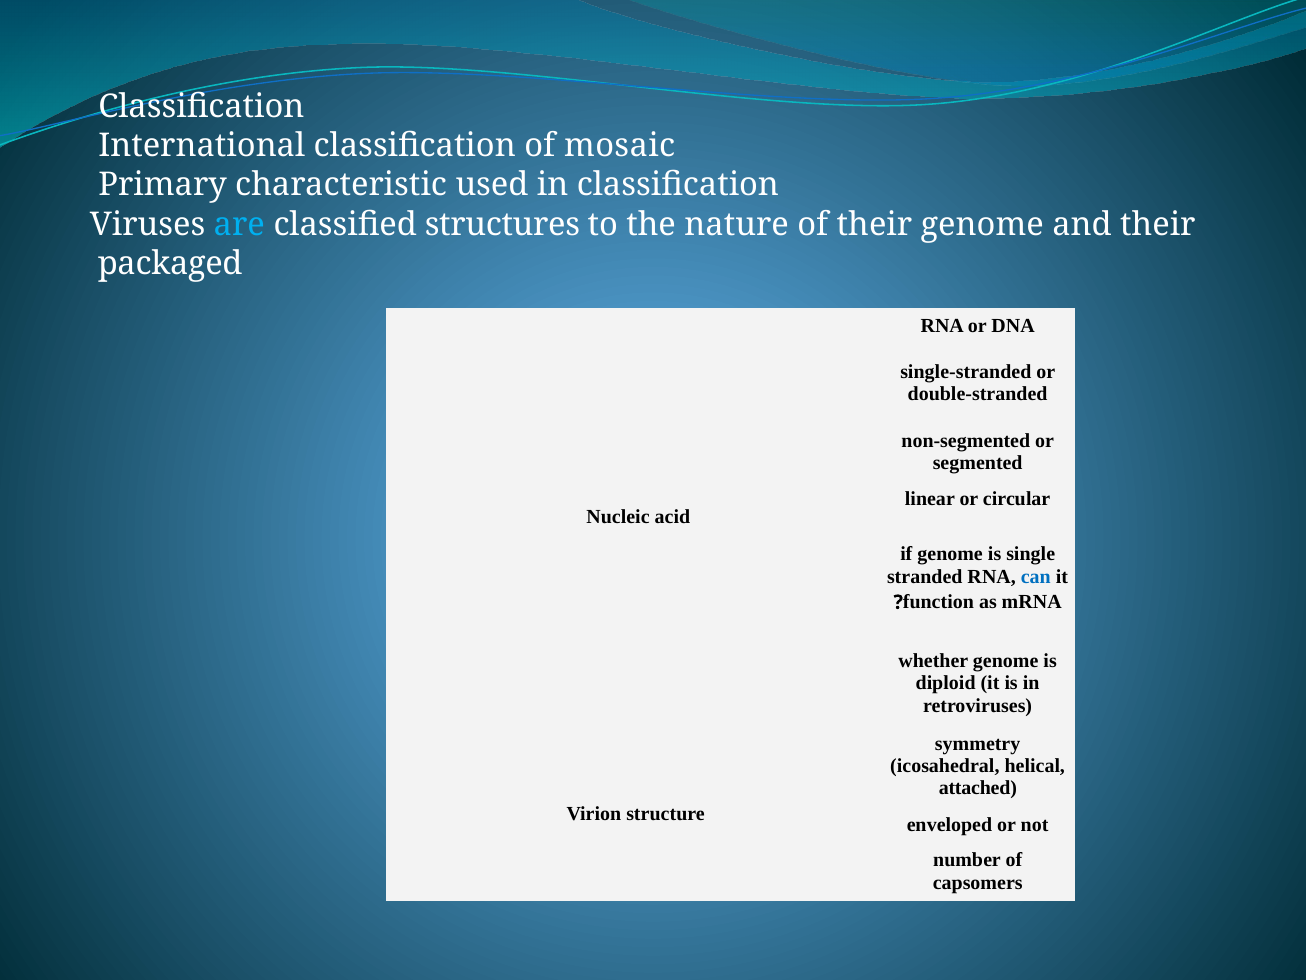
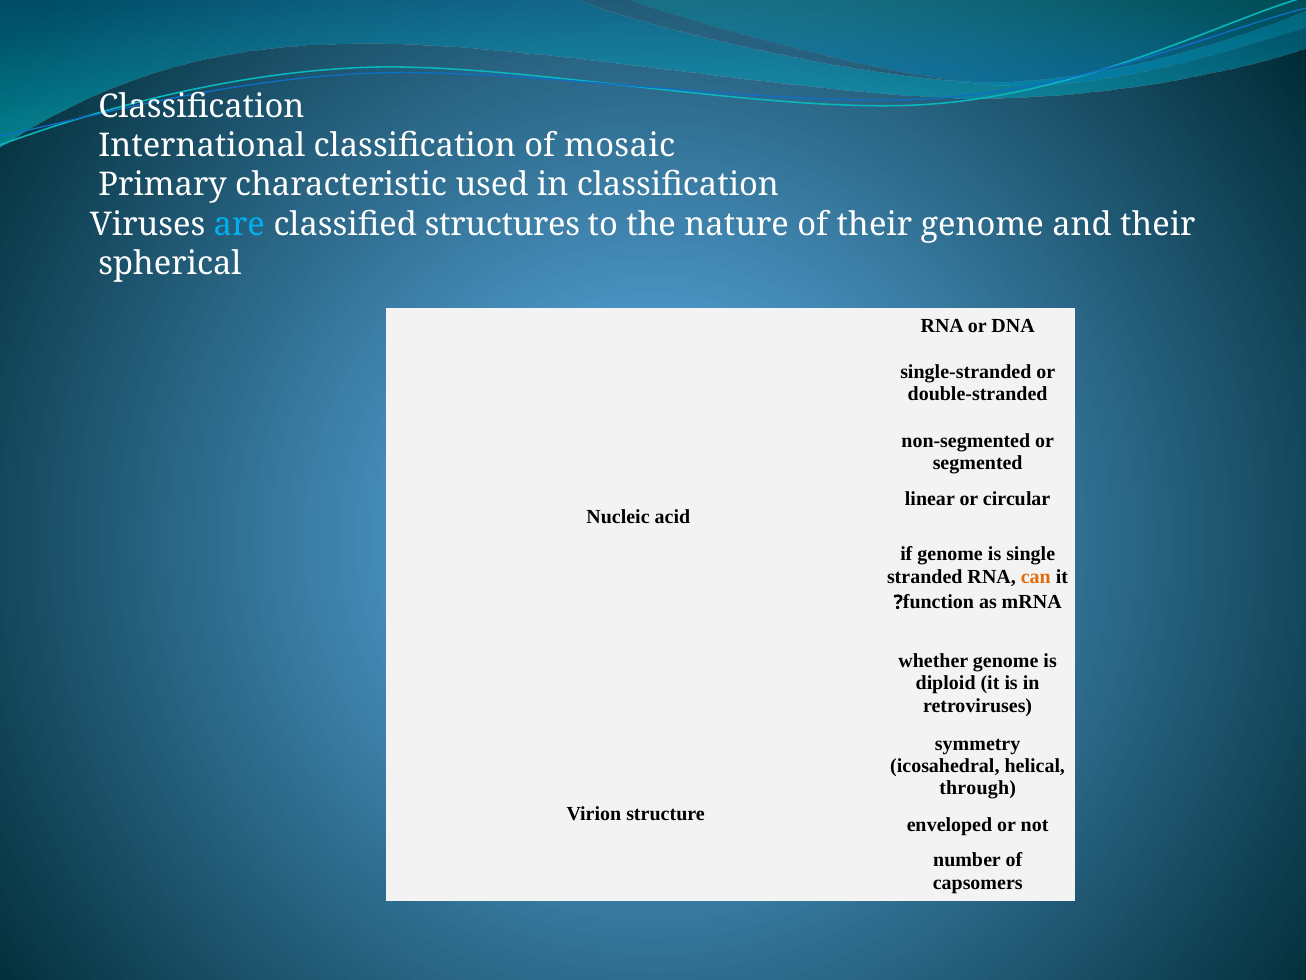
packaged: packaged -> spherical
can colour: blue -> orange
attached: attached -> through
